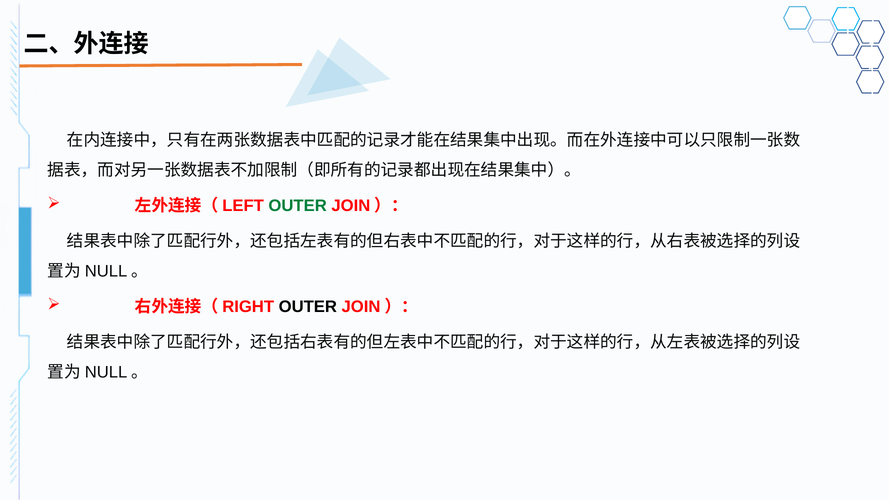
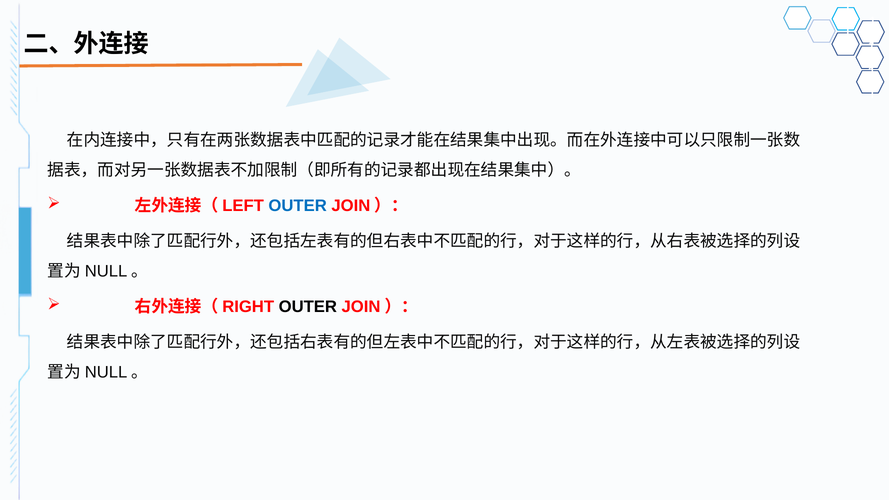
OUTER at (298, 206) colour: green -> blue
